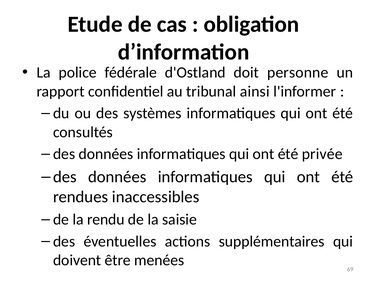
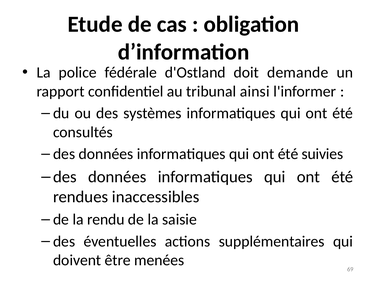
personne: personne -> demande
privée: privée -> suivies
